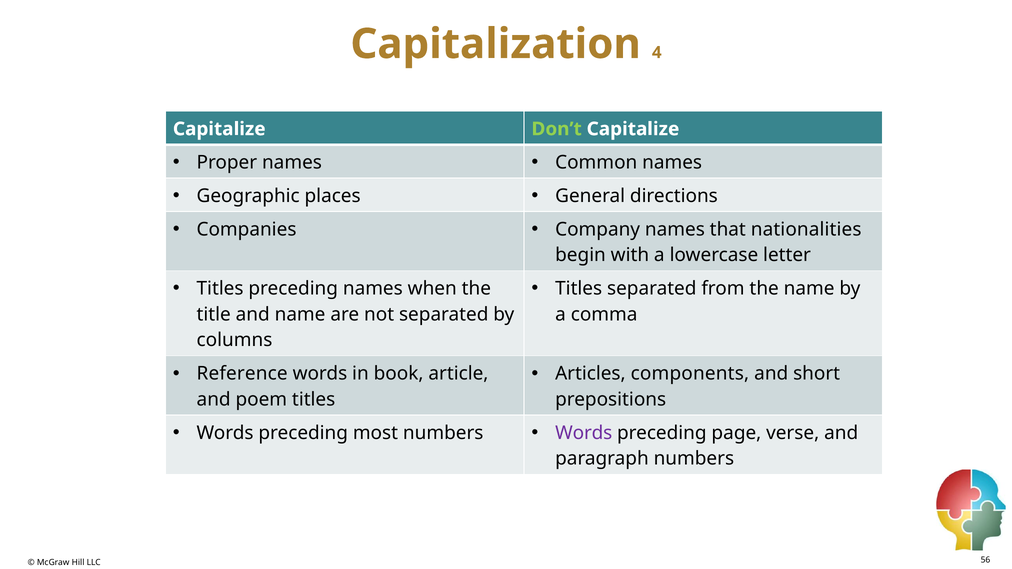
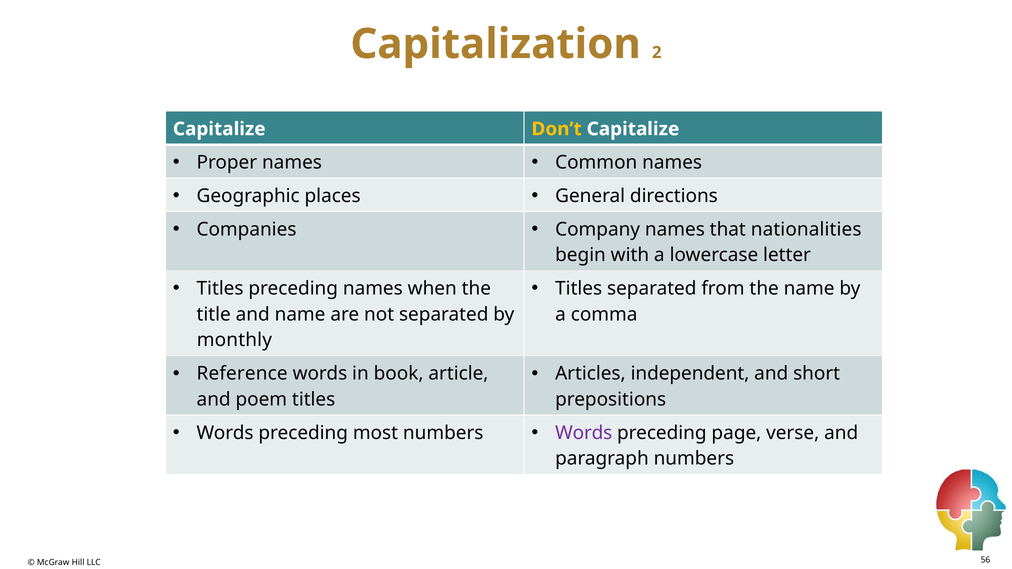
Capitalization 4: 4 -> 2
Don’t colour: light green -> yellow
columns at (234, 340): columns -> monthly
components: components -> independent
